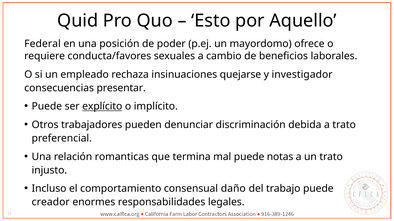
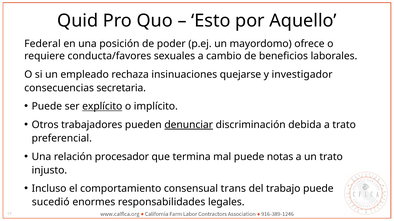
presentar: presentar -> secretaria
denunciar underline: none -> present
romanticas: romanticas -> procesador
daño: daño -> trans
creador: creador -> sucedió
